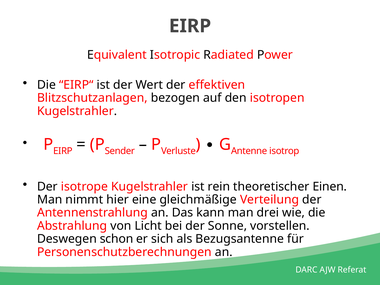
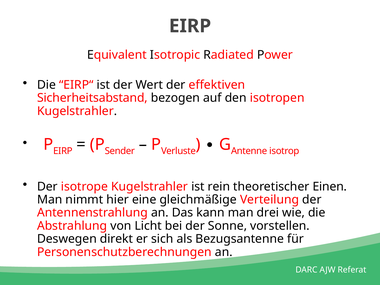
Blitzschutzanlagen: Blitzschutzanlagen -> Sicherheitsabstand
schon: schon -> direkt
